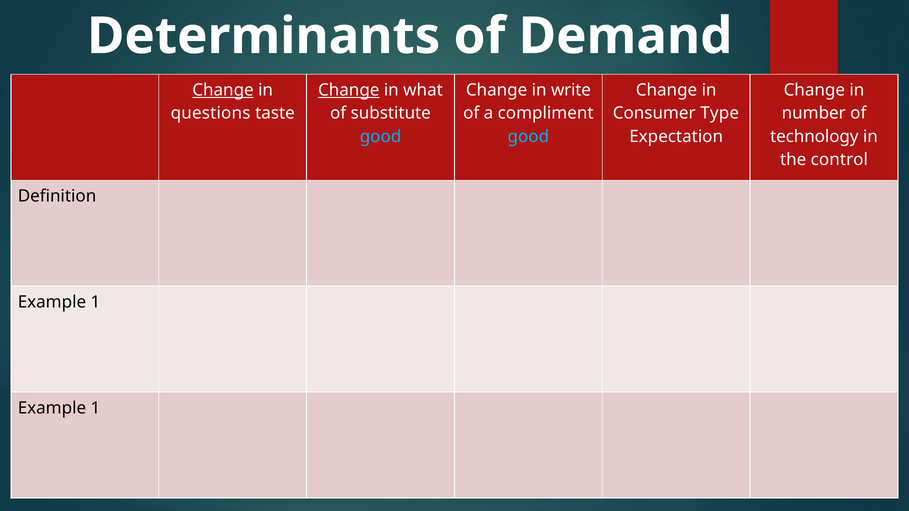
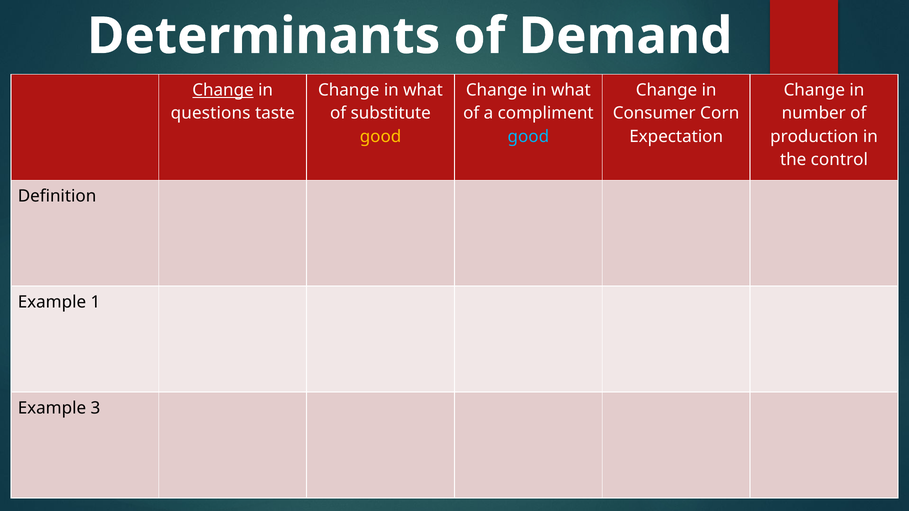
Change at (349, 90) underline: present -> none
write at (571, 90): write -> what
Type: Type -> Corn
good at (381, 137) colour: light blue -> yellow
technology: technology -> production
1 at (95, 408): 1 -> 3
